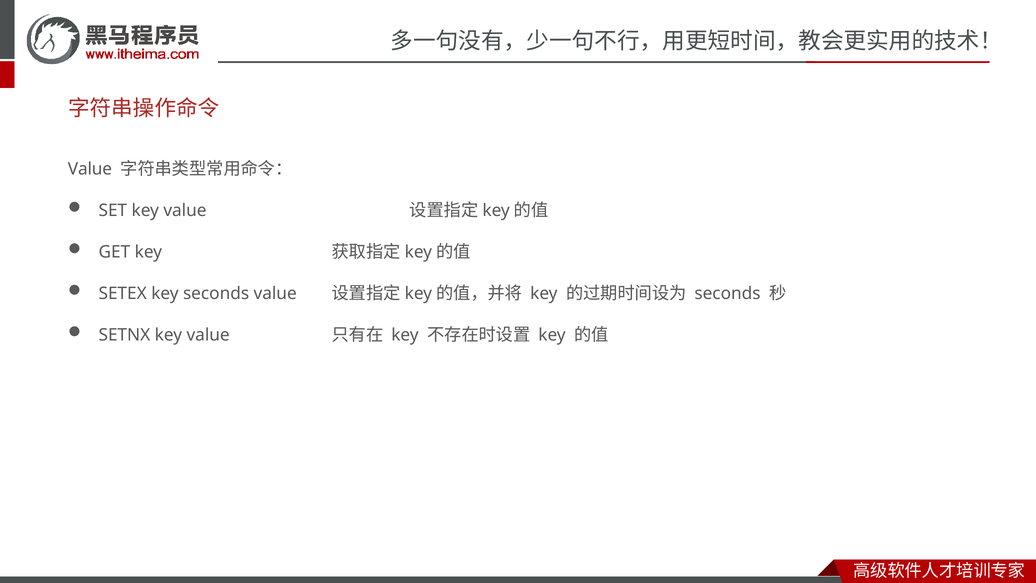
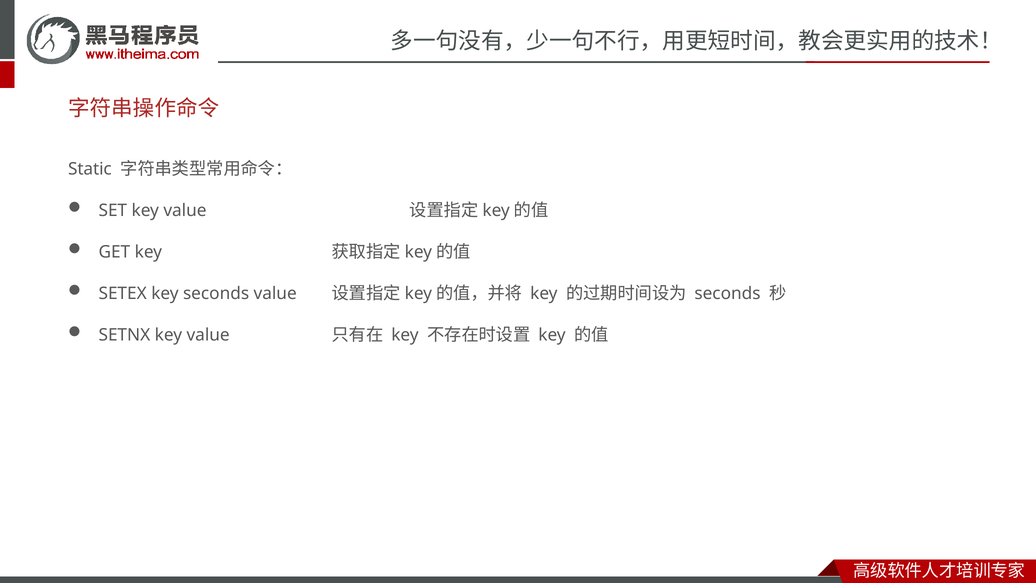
Value at (90, 169): Value -> Static
